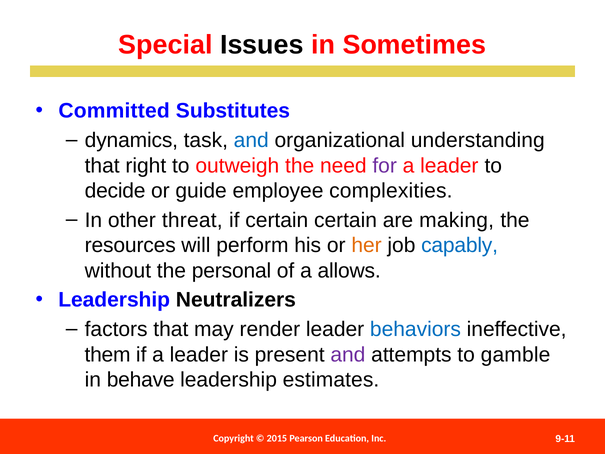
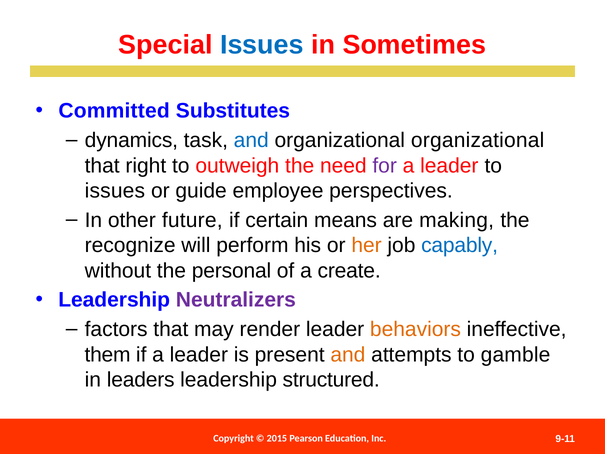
Issues at (262, 45) colour: black -> blue
organizational understanding: understanding -> organizational
decide at (115, 191): decide -> issues
complexities: complexities -> perspectives
threat: threat -> future
certain certain: certain -> means
resources: resources -> recognize
allows: allows -> create
Neutralizers colour: black -> purple
behaviors colour: blue -> orange
and at (348, 354) colour: purple -> orange
behave: behave -> leaders
estimates: estimates -> structured
